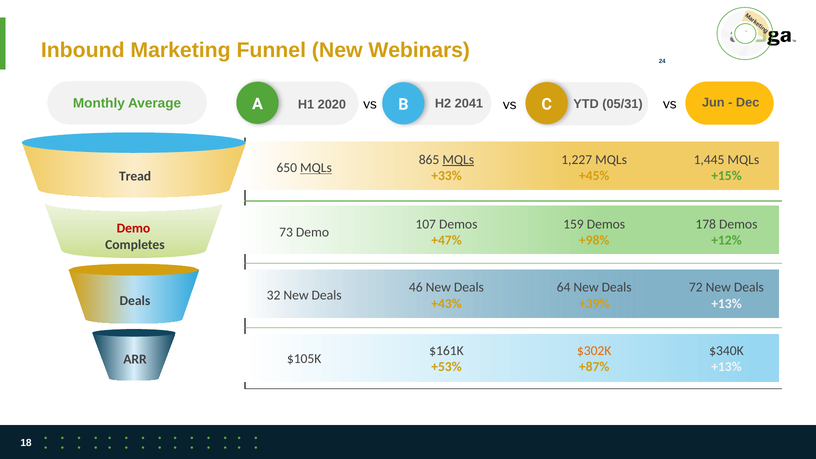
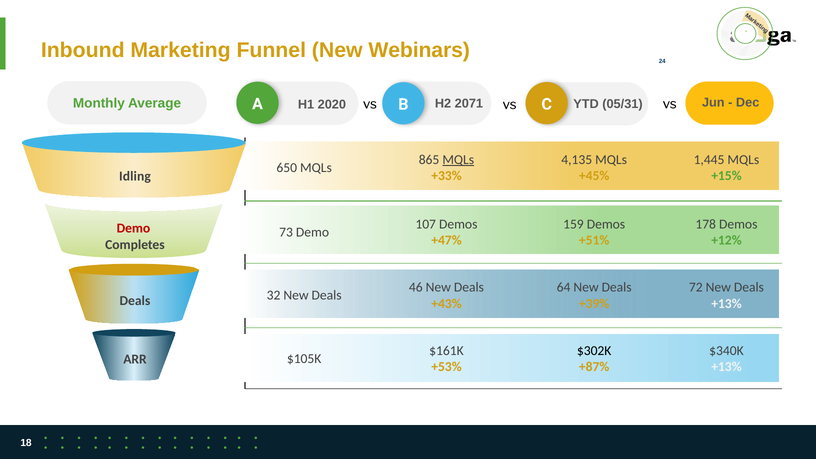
2041: 2041 -> 2071
1,227: 1,227 -> 4,135
MQLs at (316, 168) underline: present -> none
Tread: Tread -> Idling
+98%: +98% -> +51%
$302K colour: orange -> black
